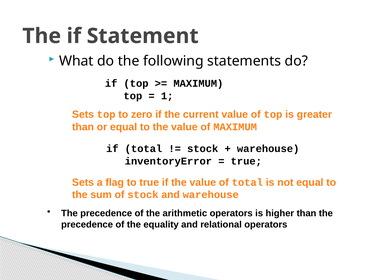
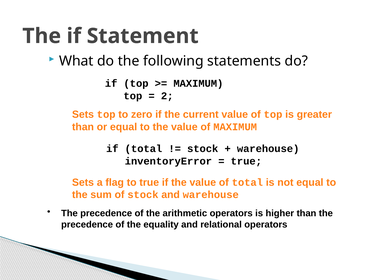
1: 1 -> 2
